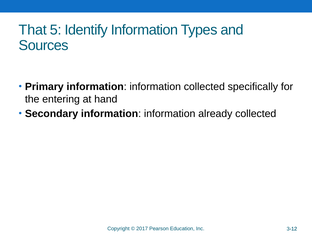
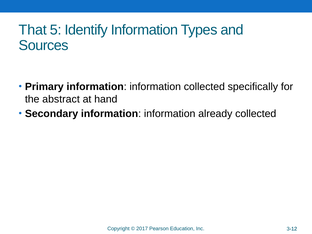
entering: entering -> abstract
